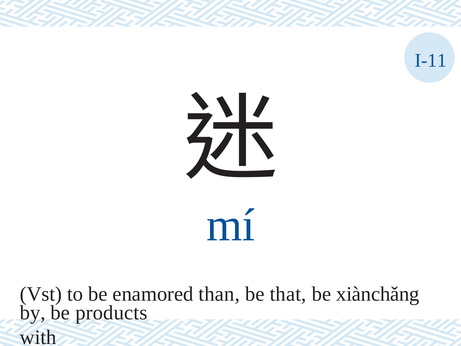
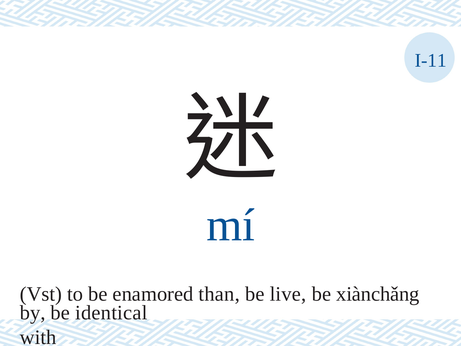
that: that -> live
products: products -> identical
